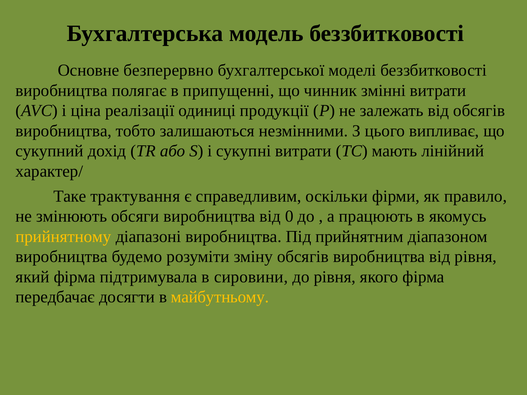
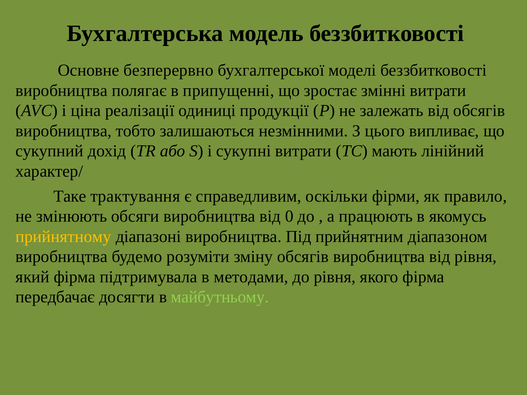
чинник: чинник -> зростає
сировини: сировини -> методами
майбутньому colour: yellow -> light green
